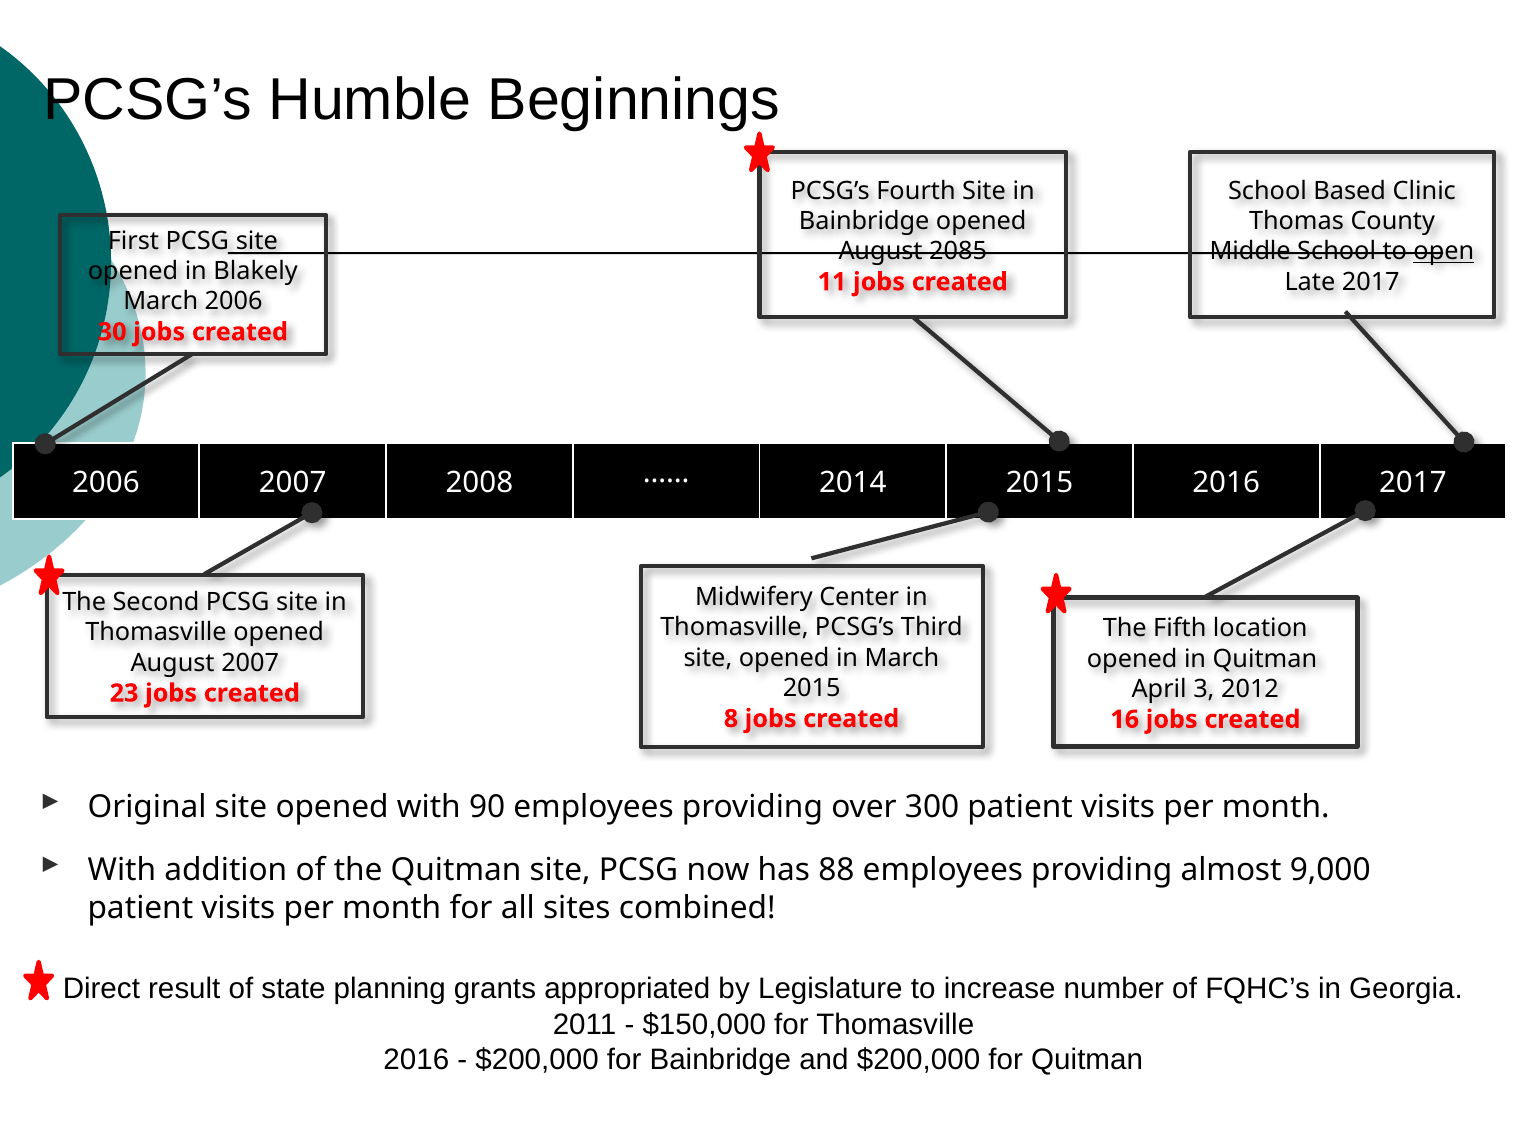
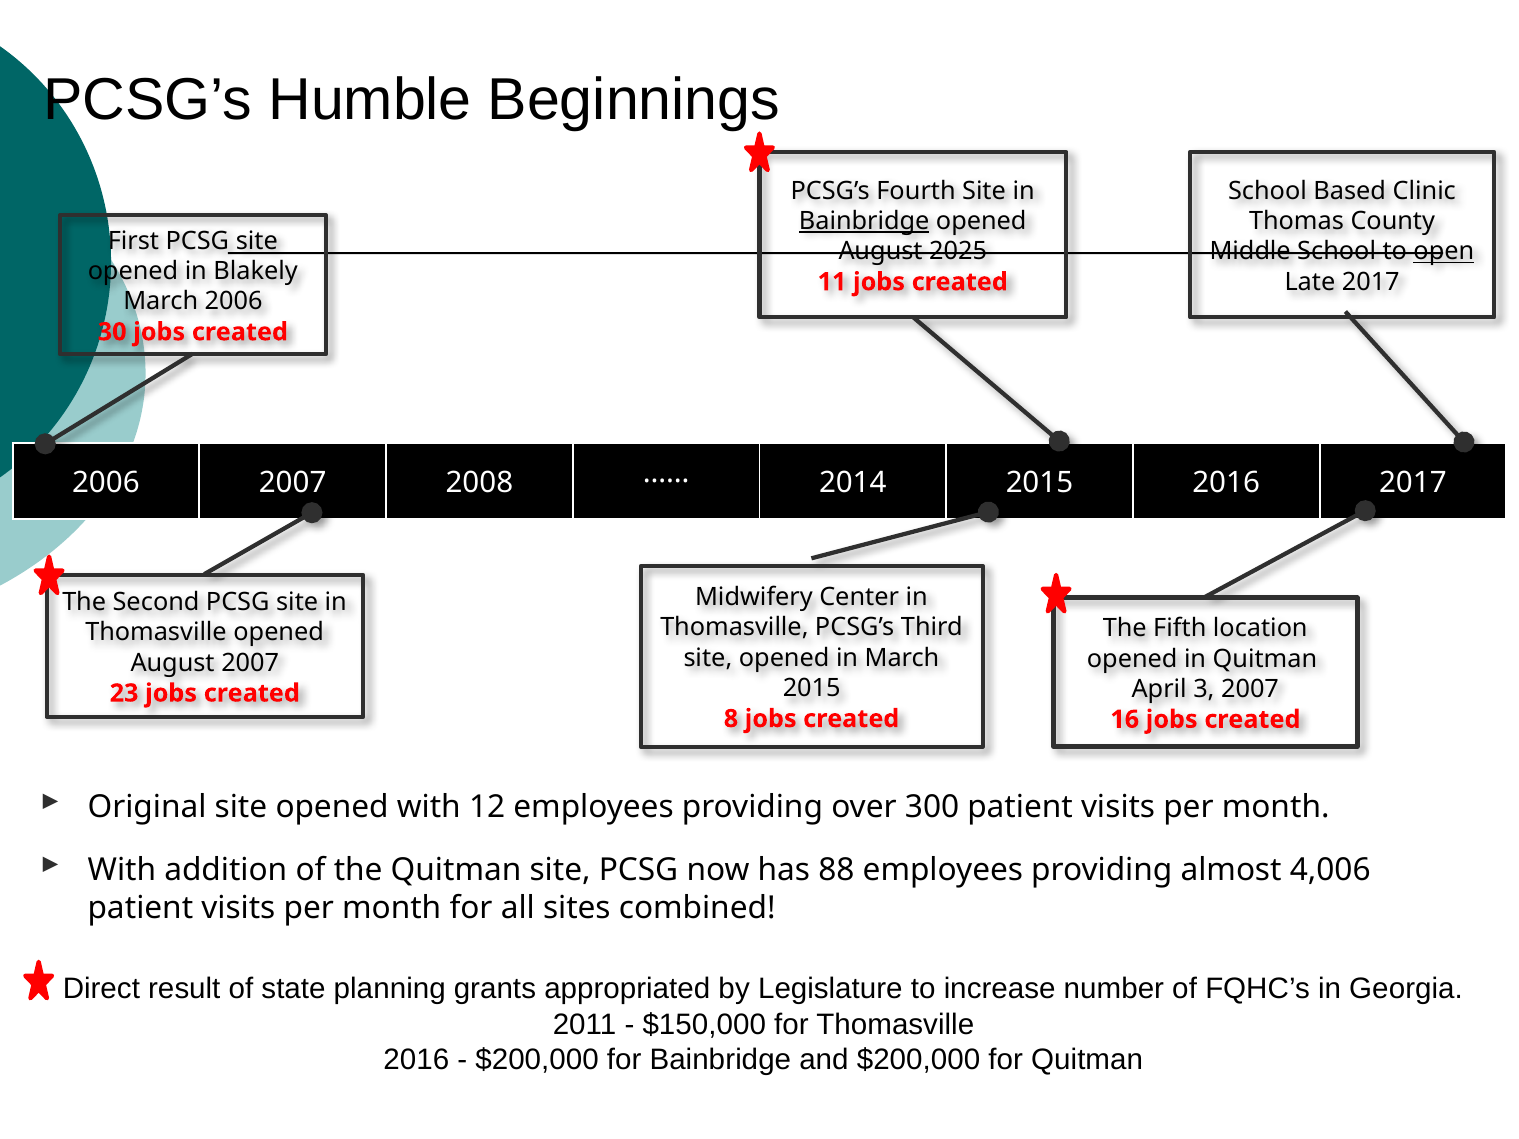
Bainbridge at (864, 221) underline: none -> present
2085: 2085 -> 2025
3 2012: 2012 -> 2007
90: 90 -> 12
9,000: 9,000 -> 4,006
